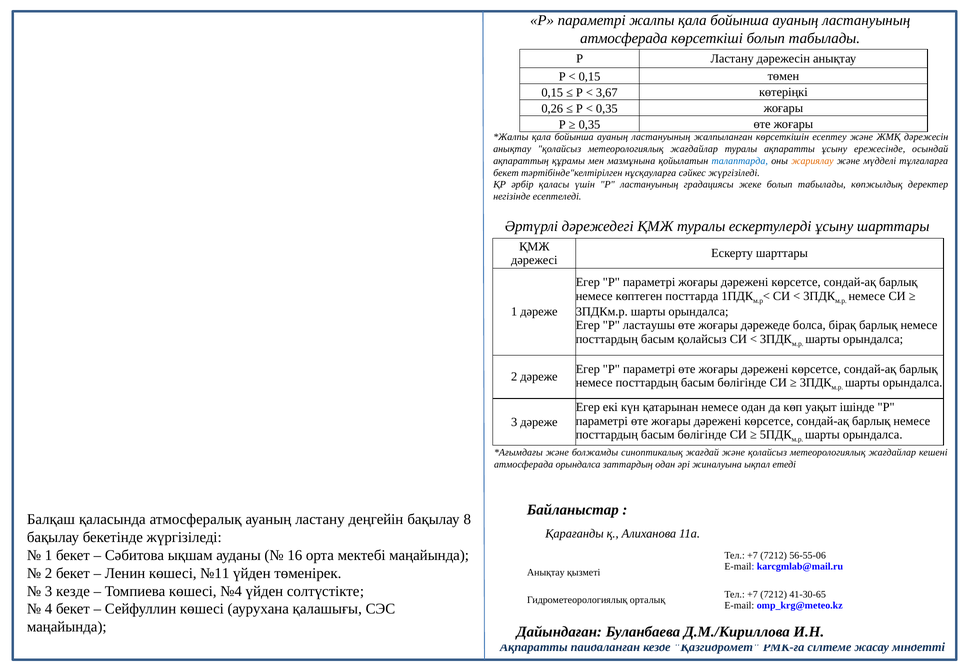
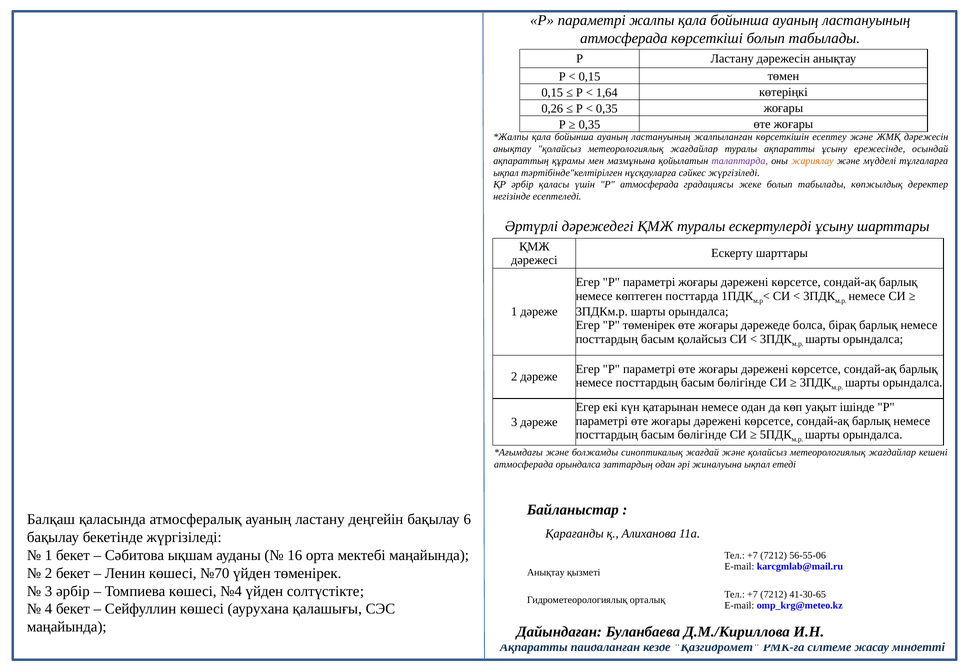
3,67: 3,67 -> 1,64
талаптарда colour: blue -> purple
бекет at (506, 173): бекет -> ықпал
Р ластануының: ластануының -> атмосферада
P ластаушы: ластаушы -> төменірек
8: 8 -> 6
№11: №11 -> №70
3 кезде: кезде -> әрбір
